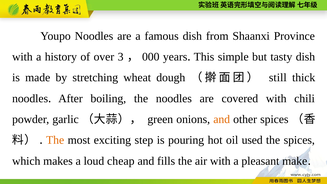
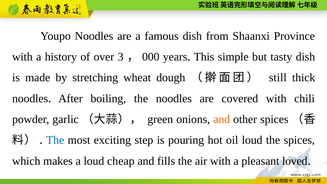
The at (55, 140) colour: orange -> blue
oil used: used -> loud
make: make -> loved
